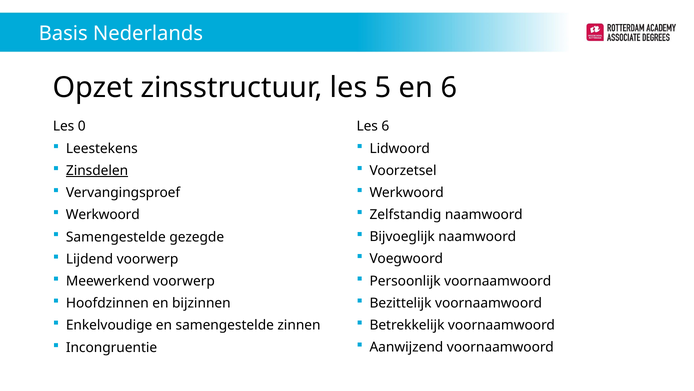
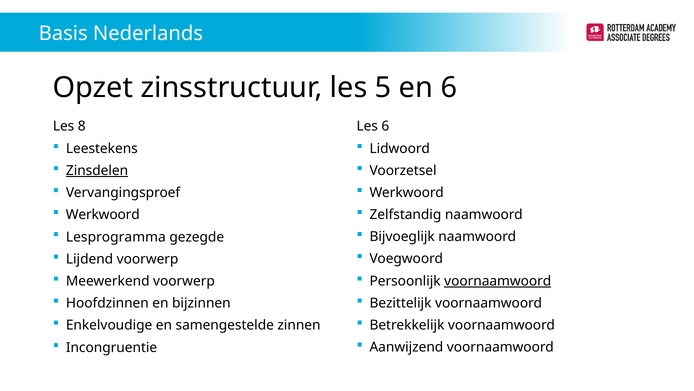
0: 0 -> 8
Samengestelde at (116, 237): Samengestelde -> Lesprogramma
voornaamwoord at (498, 281) underline: none -> present
